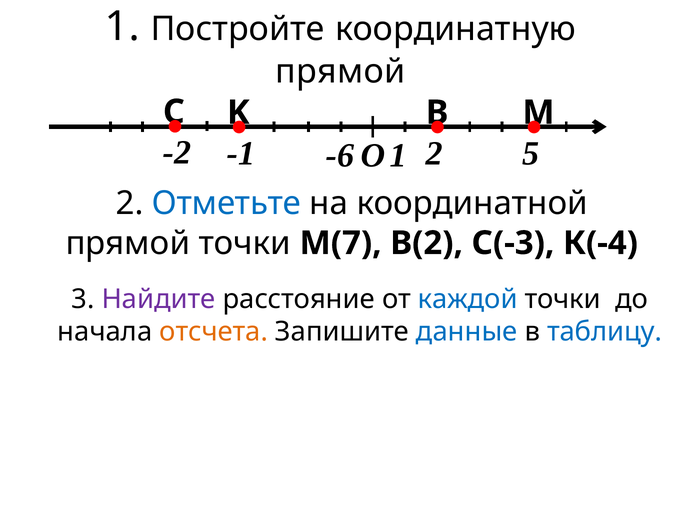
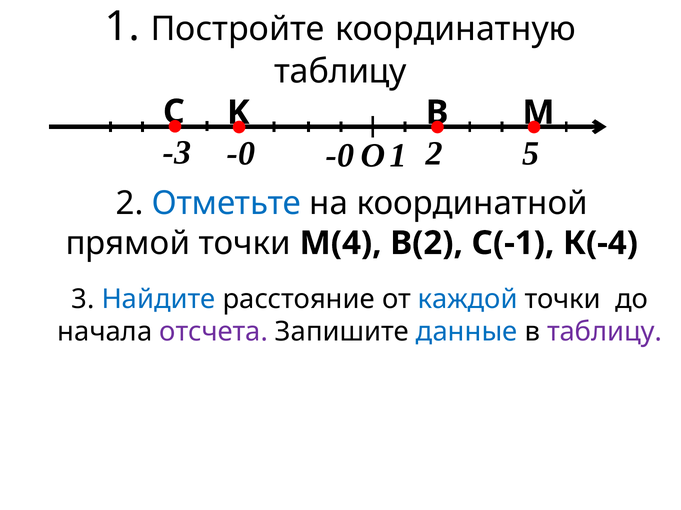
прямой at (340, 71): прямой -> таблицу
-2: -2 -> -3
-1 at (241, 154): -1 -> -0
-6 at (340, 156): -6 -> -0
М(7: М(7 -> М(4
С(-3: С(-3 -> С(-1
Найдите colour: purple -> blue
отсчета colour: orange -> purple
таблицу at (605, 332) colour: blue -> purple
